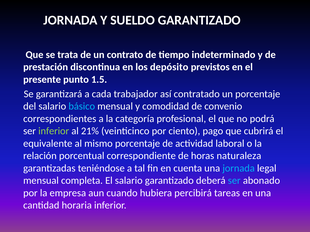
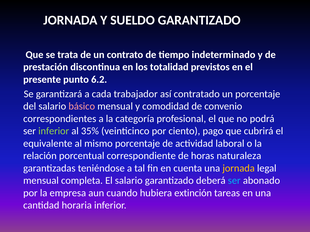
depósito: depósito -> totalidad
1.5: 1.5 -> 6.2
básico colour: light blue -> pink
21%: 21% -> 35%
jornada at (239, 168) colour: light blue -> yellow
percibirá: percibirá -> extinción
